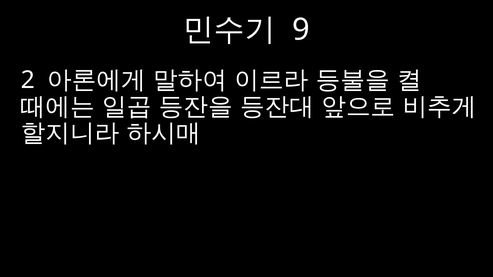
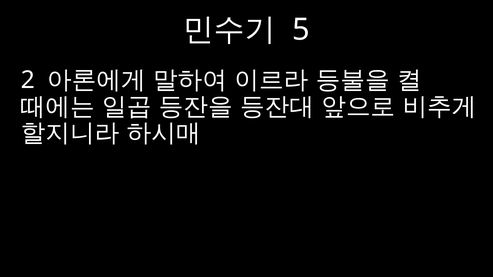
9: 9 -> 5
